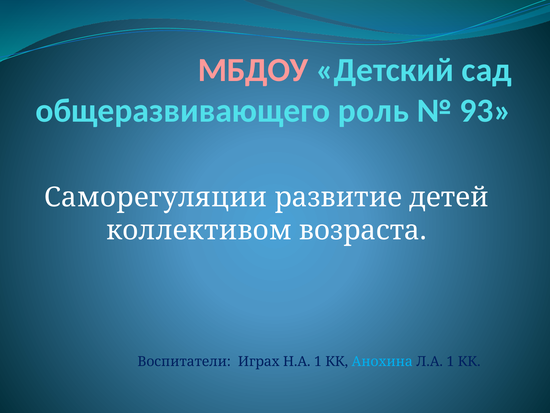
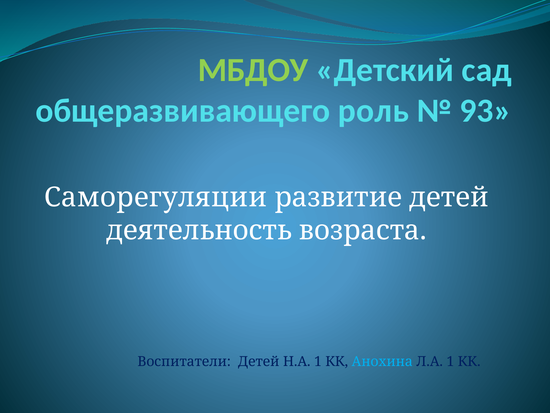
МБДОУ colour: pink -> light green
коллективом: коллективом -> деятельность
Воспитатели Играх: Играх -> Детей
